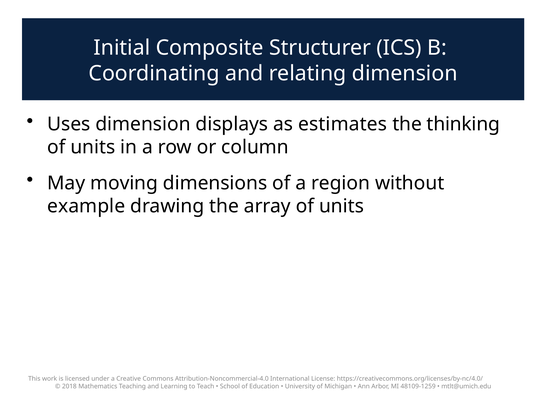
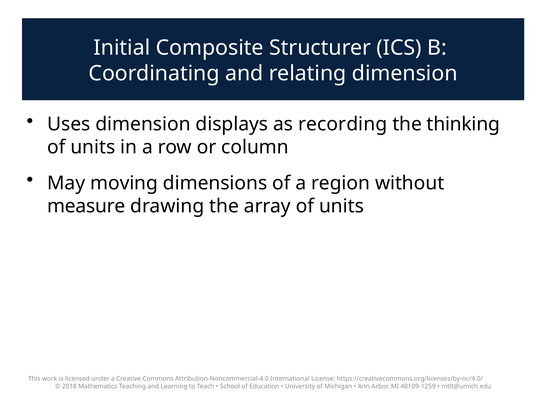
estimates: estimates -> recording
example: example -> measure
